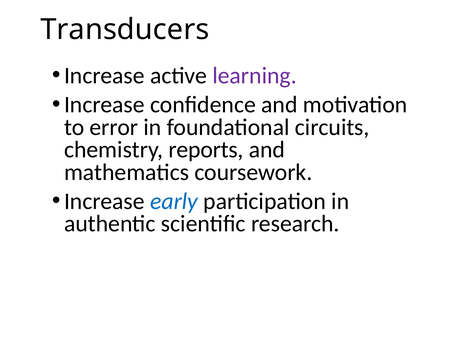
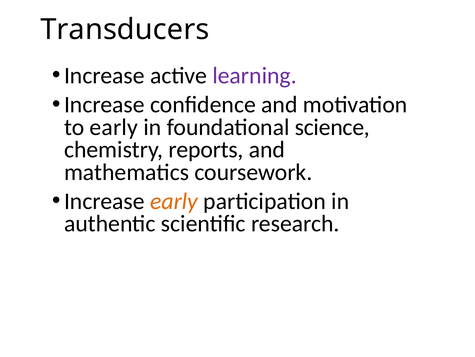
to error: error -> early
circuits: circuits -> science
early at (174, 201) colour: blue -> orange
